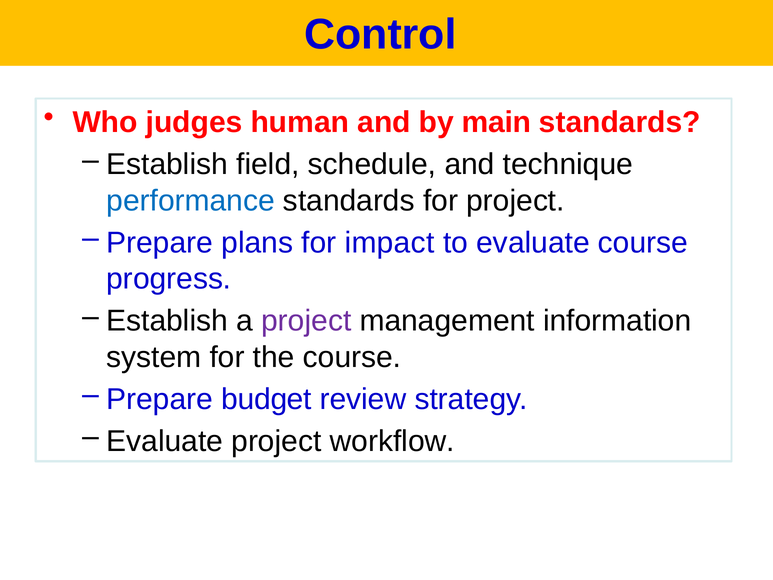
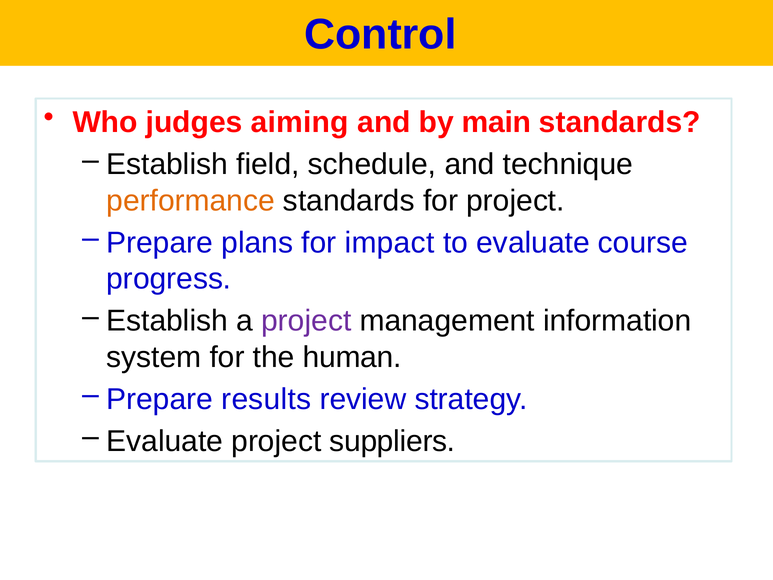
human: human -> aiming
performance colour: blue -> orange
the course: course -> human
budget: budget -> results
workflow: workflow -> suppliers
